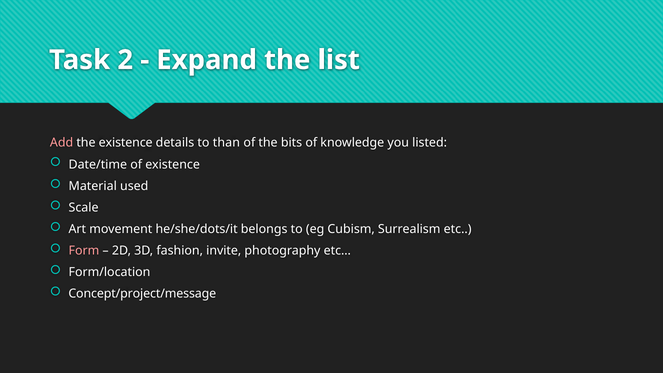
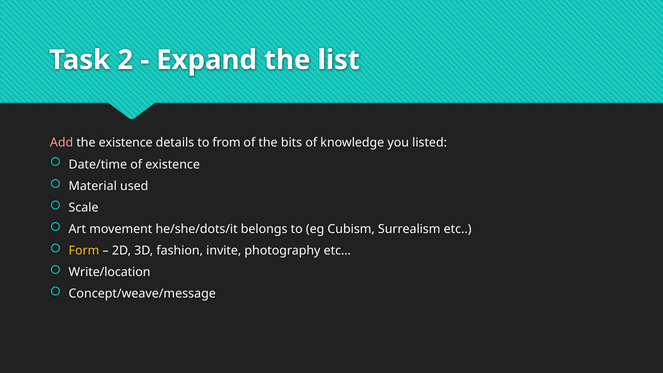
than: than -> from
Form colour: pink -> yellow
Form/location: Form/location -> Write/location
Concept/project/message: Concept/project/message -> Concept/weave/message
